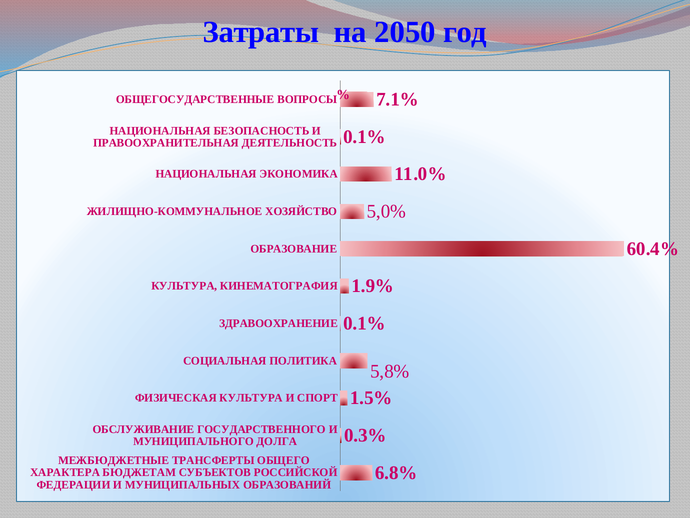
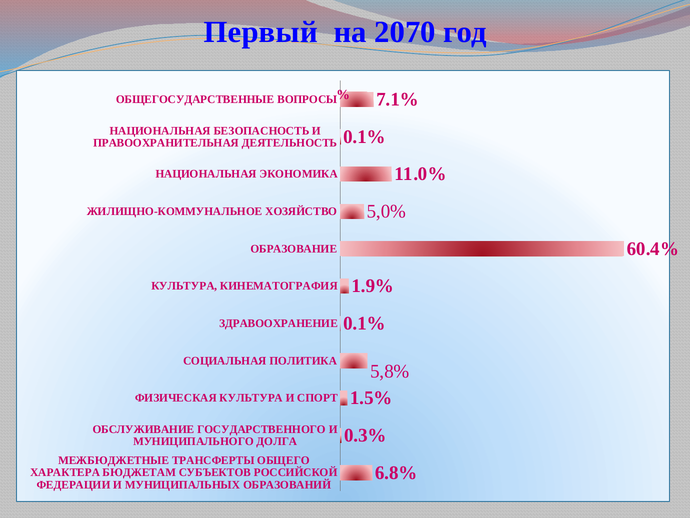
Затраты: Затраты -> Первый
2050: 2050 -> 2070
